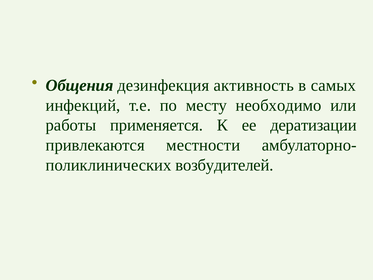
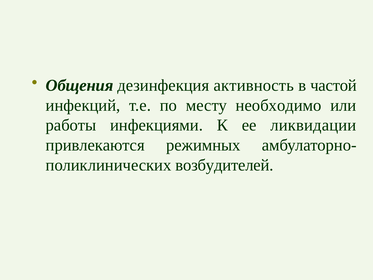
самых: самых -> частой
применяется: применяется -> инфекциями
дератизации: дератизации -> ликвидации
местности: местности -> режимных
